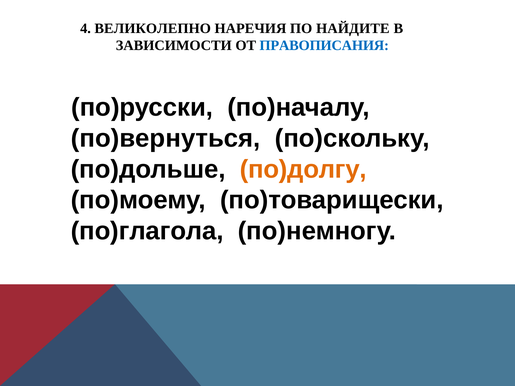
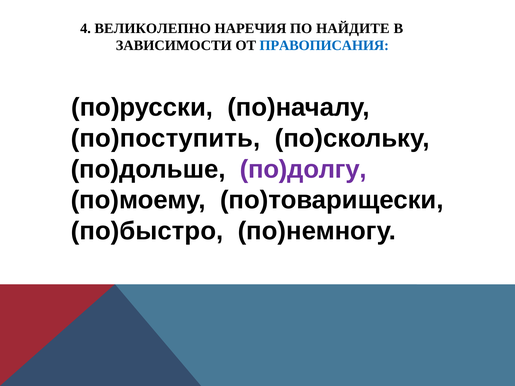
по)вернуться: по)вернуться -> по)поступить
по)долгу colour: orange -> purple
по)глагола: по)глагола -> по)быстро
